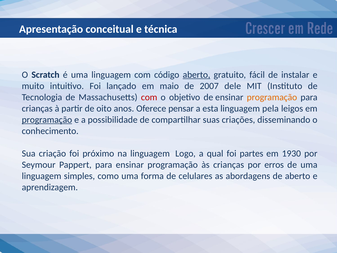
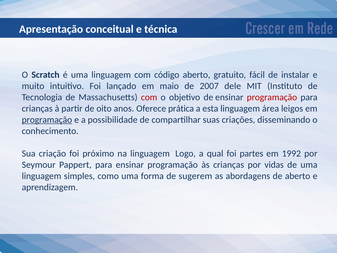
aberto at (197, 75) underline: present -> none
programação at (272, 97) colour: orange -> red
pensar: pensar -> prática
pela: pela -> área
1930: 1930 -> 1992
erros: erros -> vidas
celulares: celulares -> sugerem
